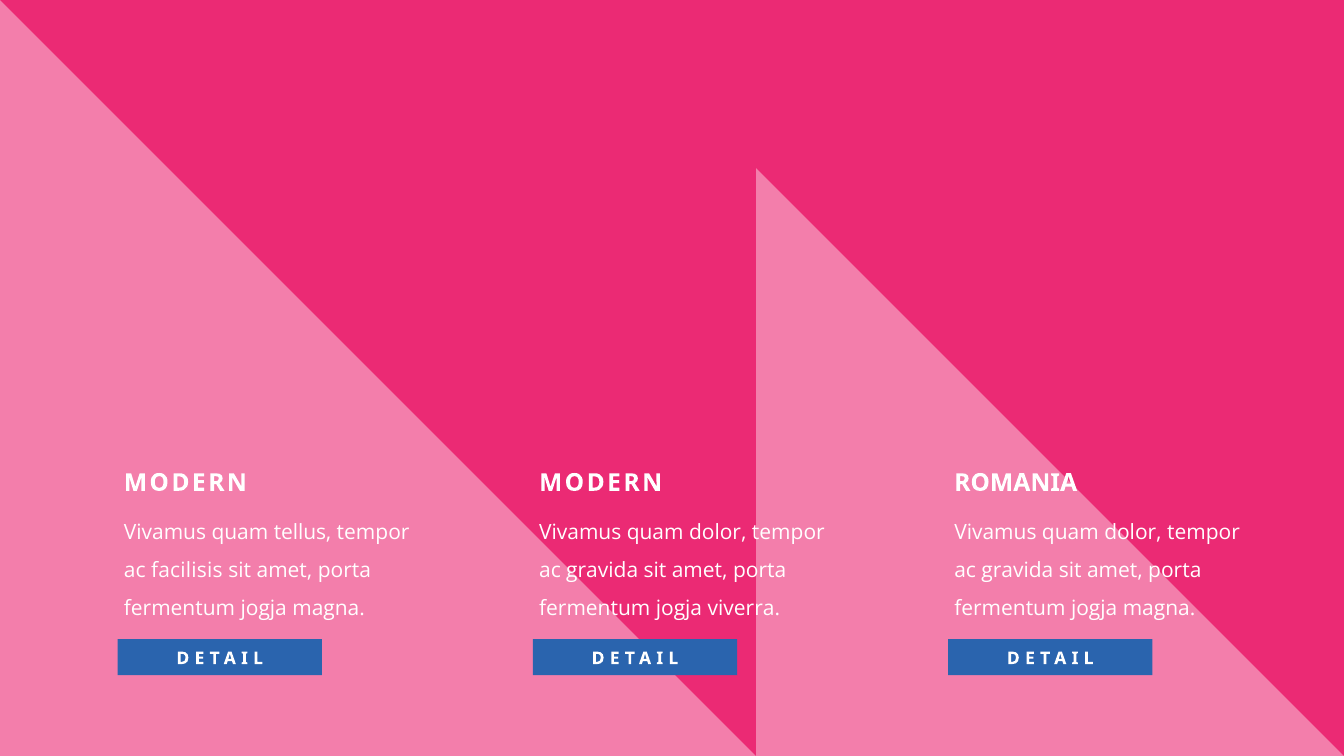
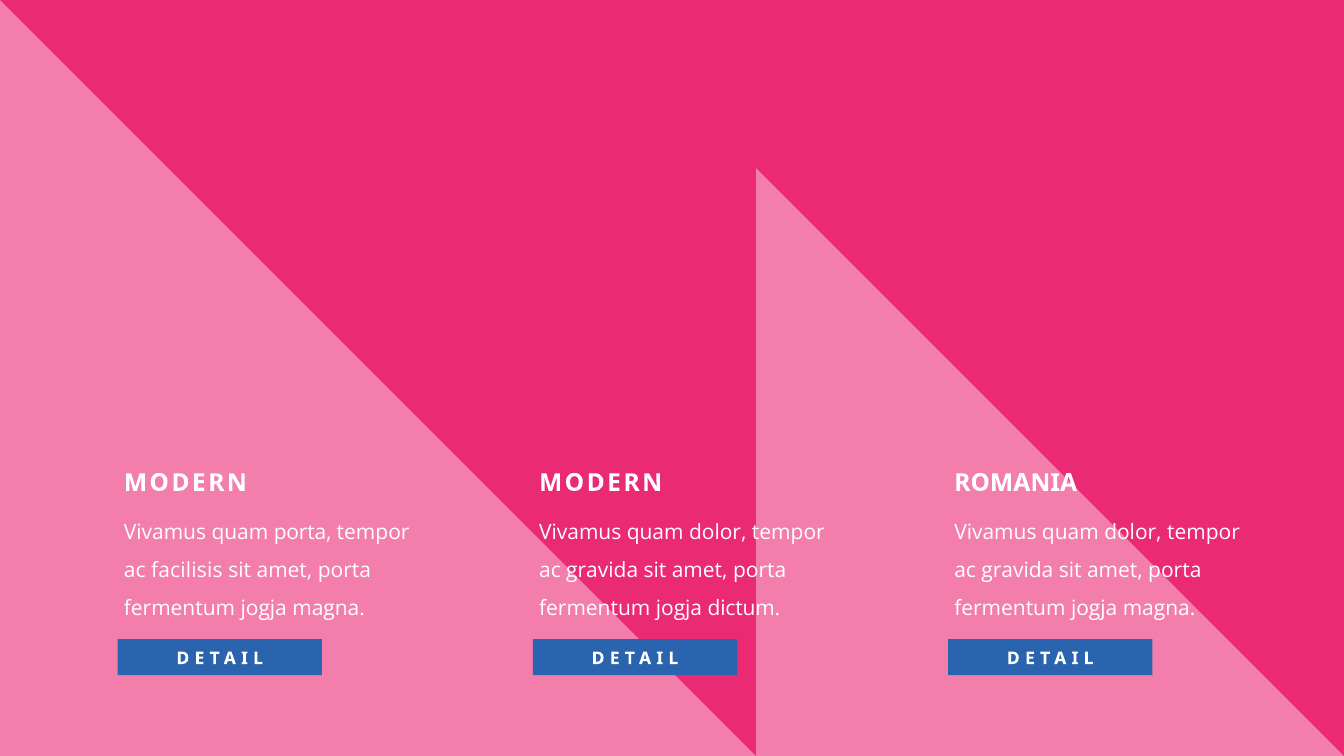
quam tellus: tellus -> porta
viverra: viverra -> dictum
